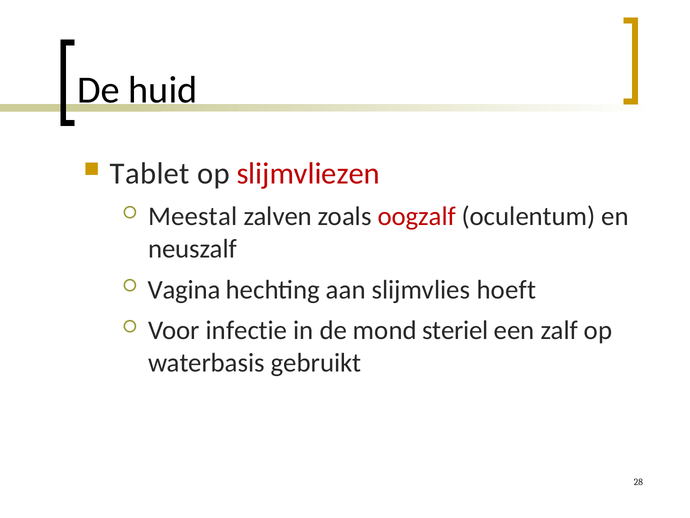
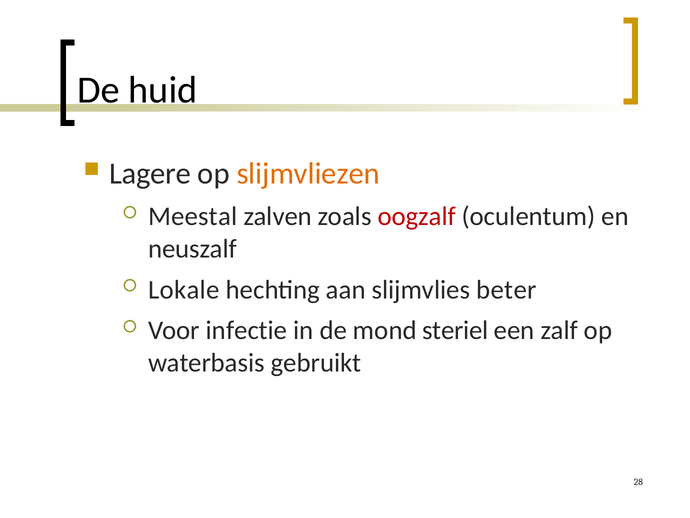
Tablet: Tablet -> Lagere
slijmvliezen colour: red -> orange
Vagina: Vagina -> Lokale
hoeft: hoeft -> beter
